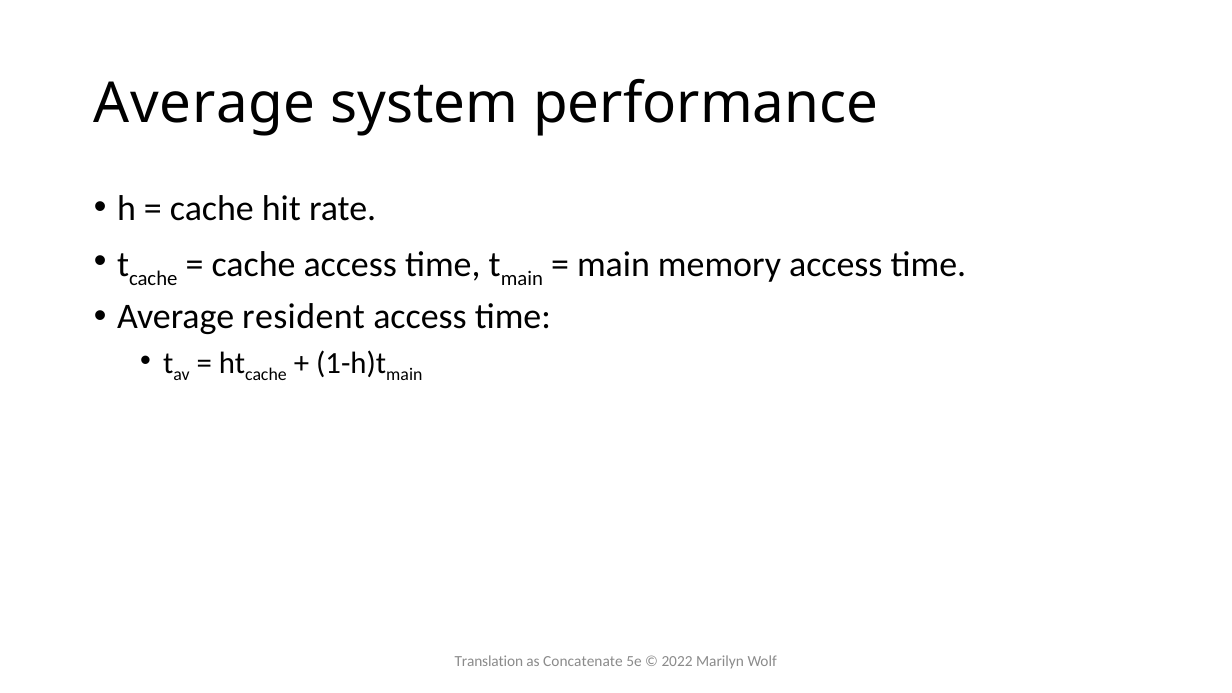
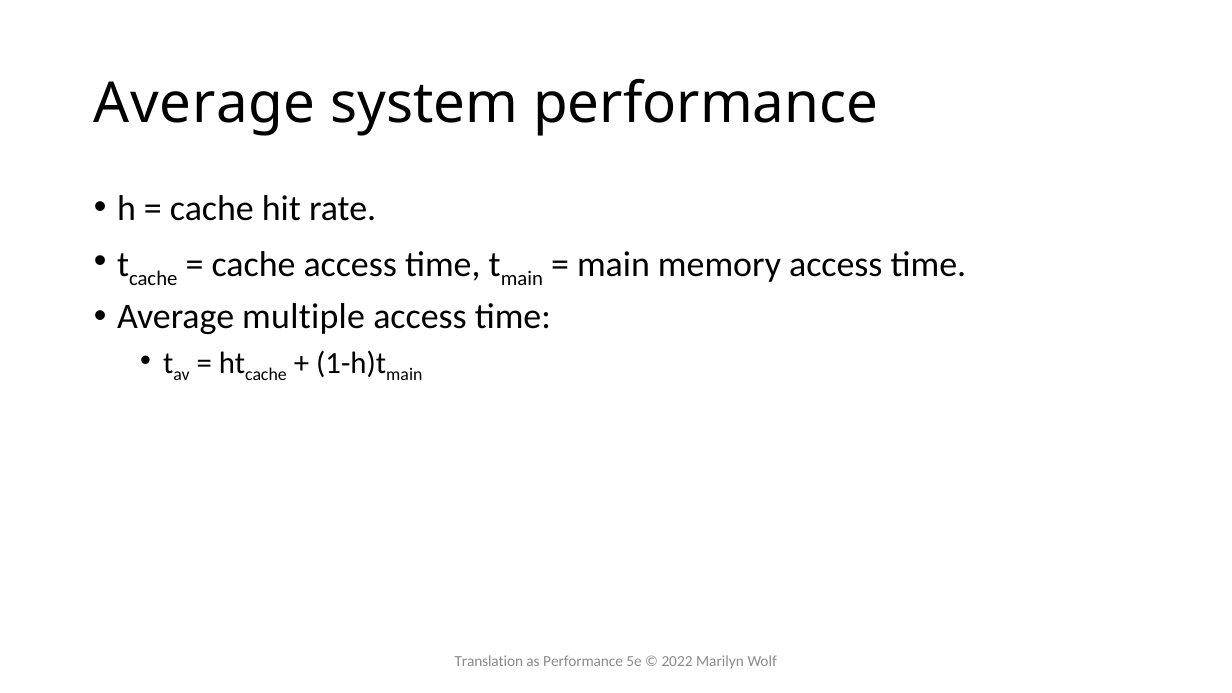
resident: resident -> multiple
as Concatenate: Concatenate -> Performance
